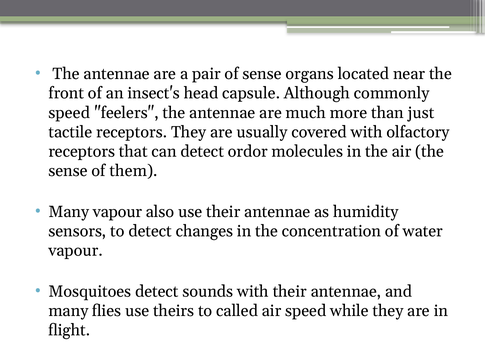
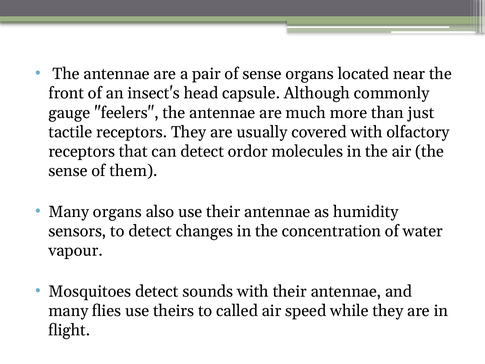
speed at (69, 113): speed -> gauge
Many vapour: vapour -> organs
